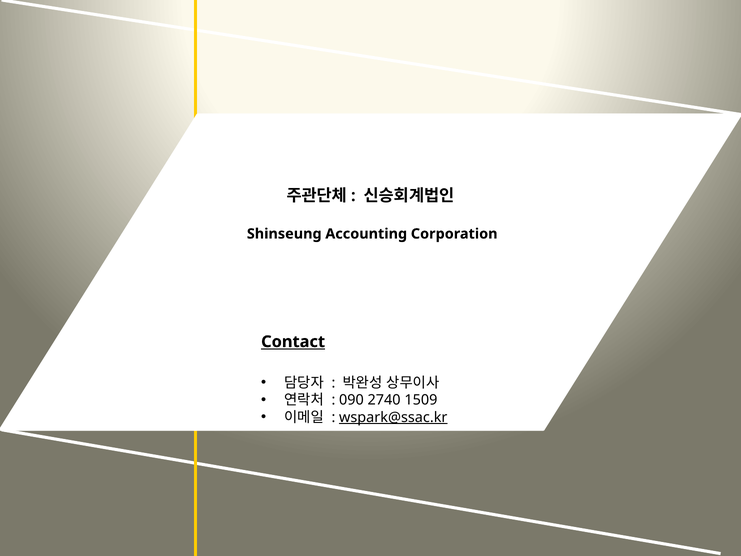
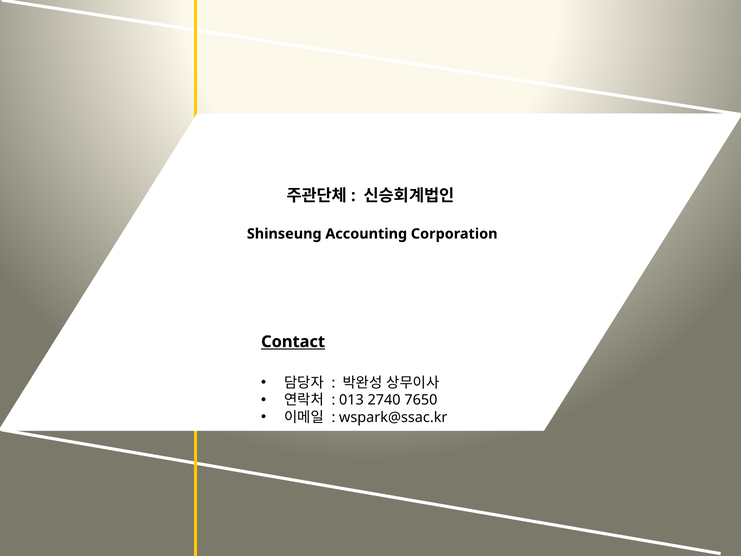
090: 090 -> 013
1509: 1509 -> 7650
wspark@ssac.kr underline: present -> none
